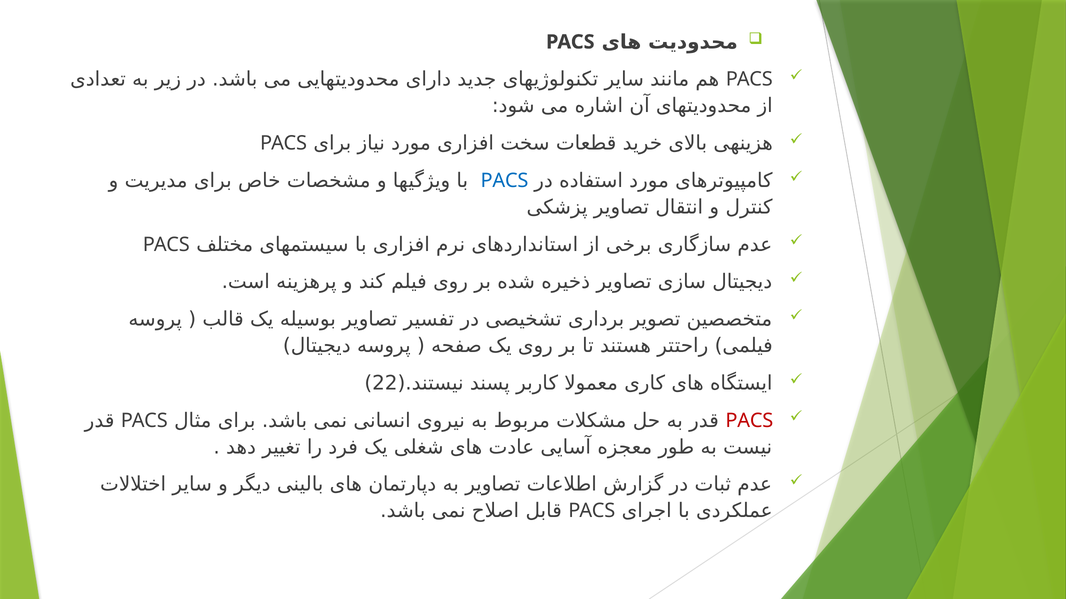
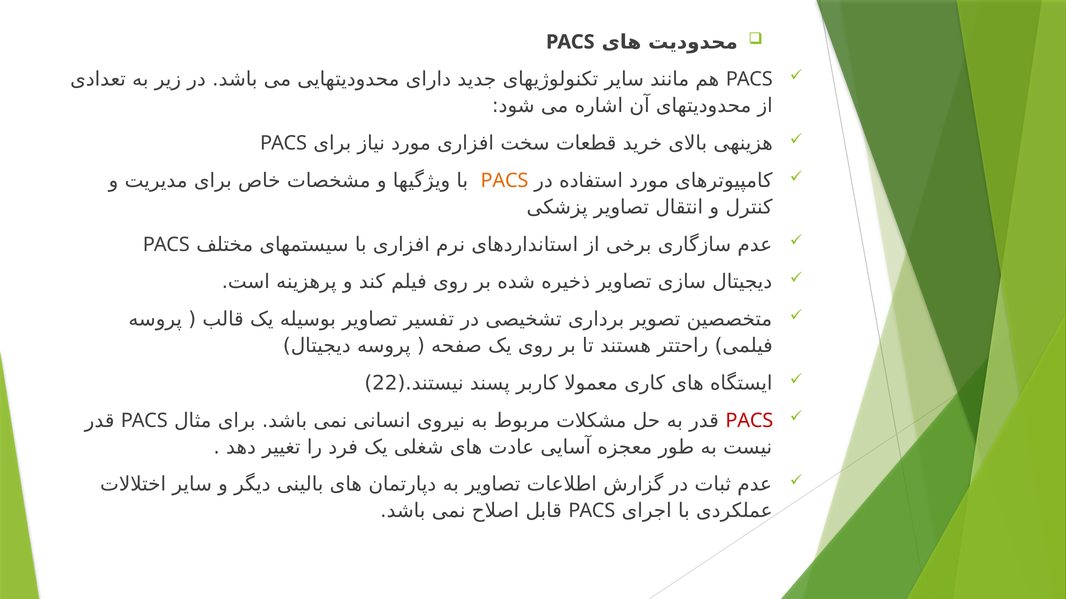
PACS at (504, 181) colour: blue -> orange
